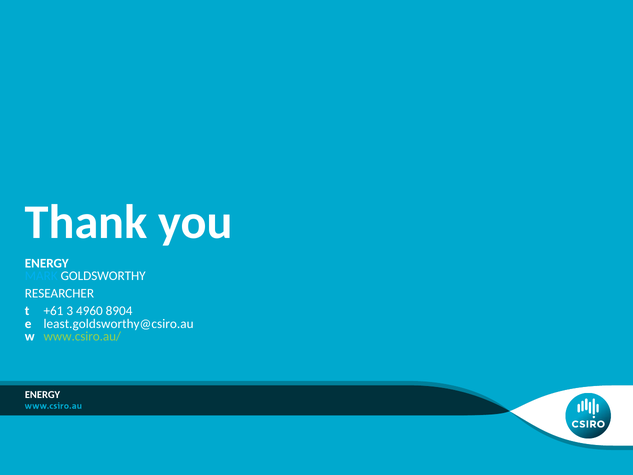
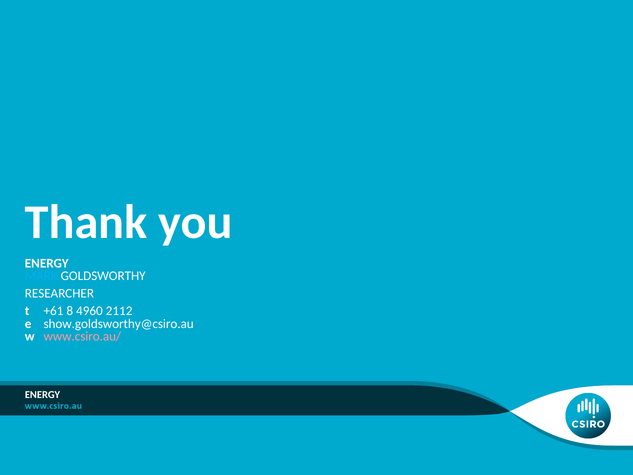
3: 3 -> 8
8904: 8904 -> 2112
least.goldsworthy@csiro.au: least.goldsworthy@csiro.au -> show.goldsworthy@csiro.au
www.csiro.au/ colour: light green -> pink
